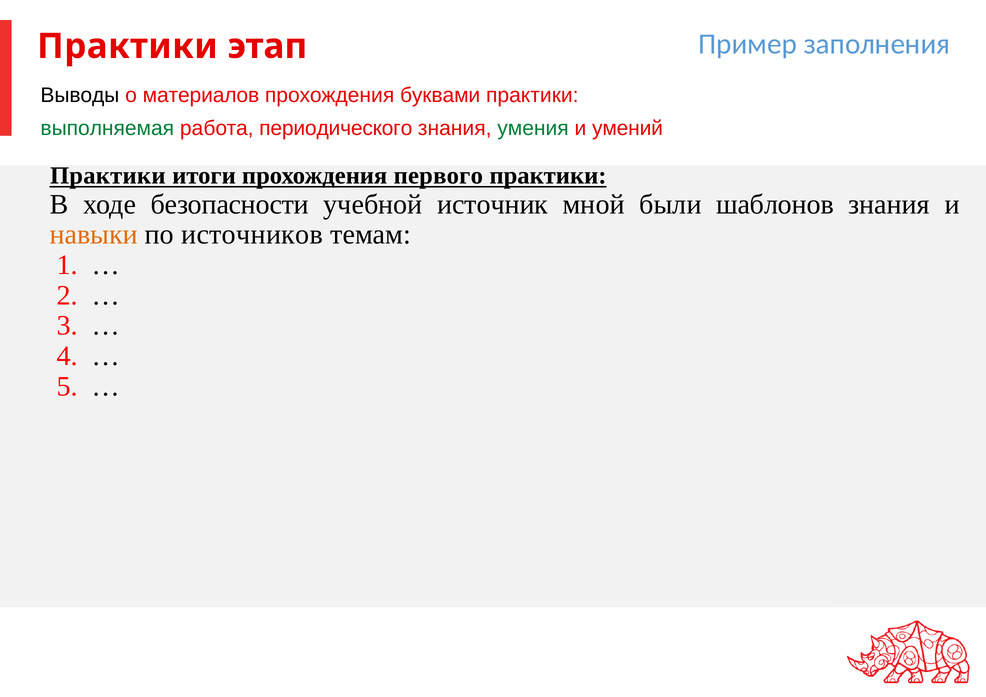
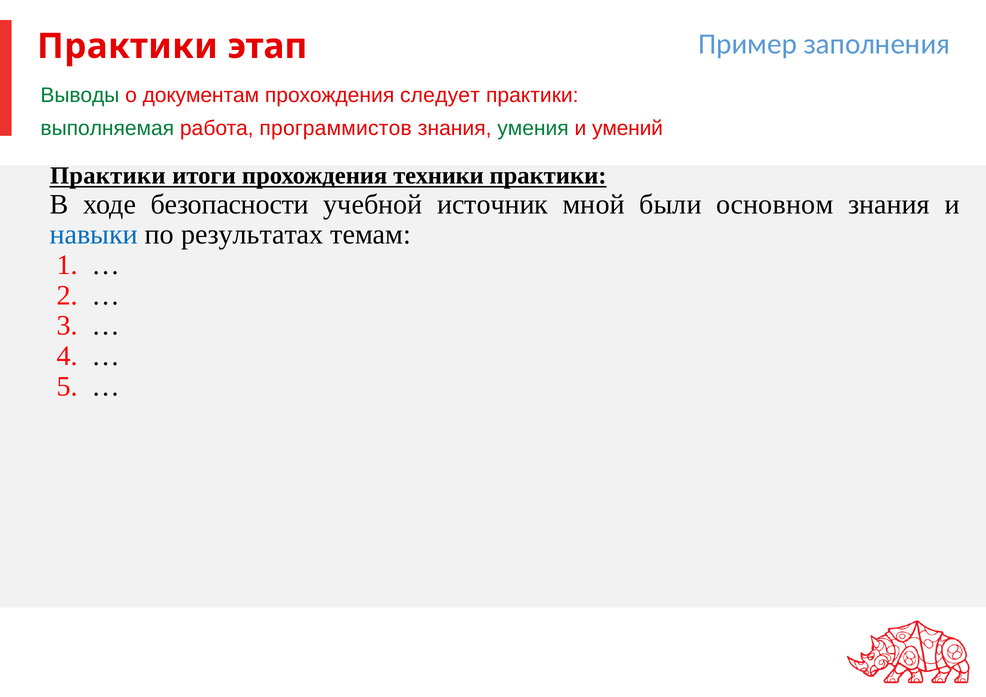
Выводы colour: black -> green
материалов: материалов -> документам
буквами: буквами -> следует
периодического: периодического -> программистов
первого: первого -> техники
шаблонов: шаблонов -> основном
навыки colour: orange -> blue
источников: источников -> результатах
